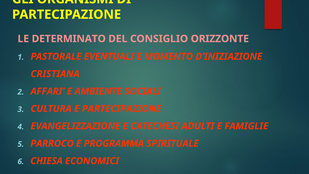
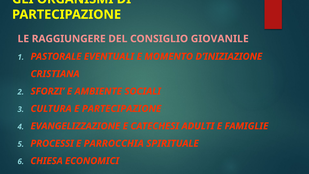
DETERMINATO: DETERMINATO -> RAGGIUNGERE
ORIZZONTE: ORIZZONTE -> GIOVANILE
AFFARI: AFFARI -> SFORZI
PARROCO: PARROCO -> PROCESSI
PROGRAMMA: PROGRAMMA -> PARROCCHIA
